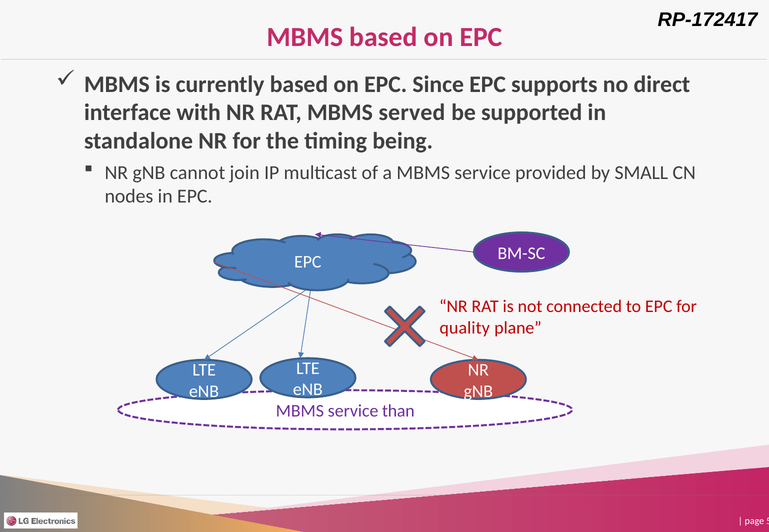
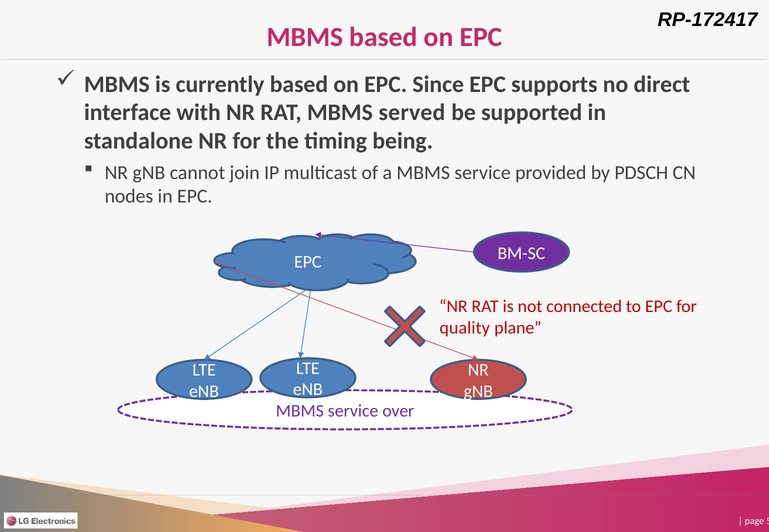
SMALL: SMALL -> PDSCH
than: than -> over
